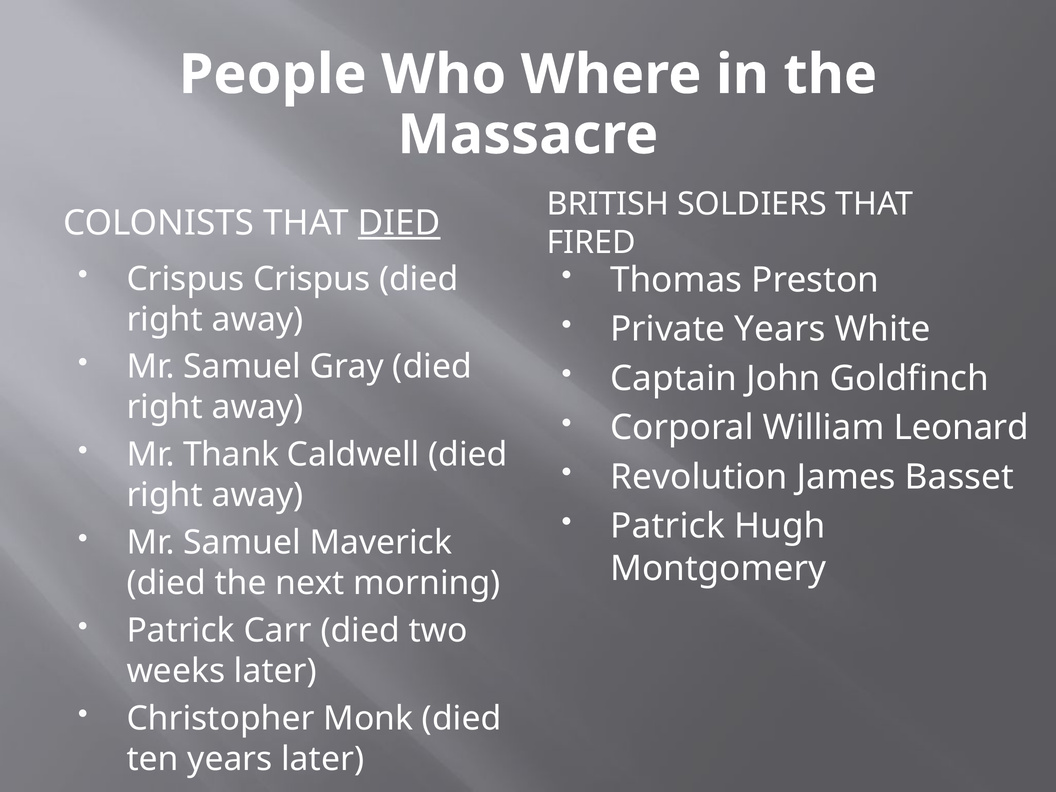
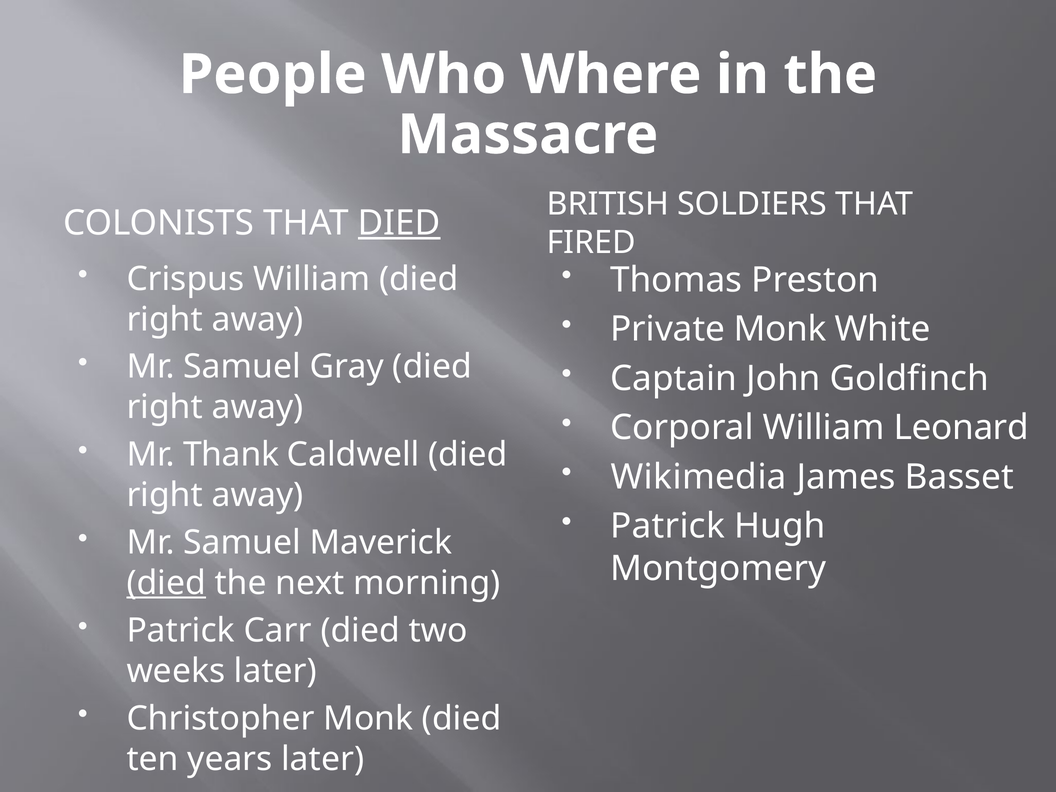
Crispus Crispus: Crispus -> William
Private Years: Years -> Monk
Revolution: Revolution -> Wikimedia
died at (166, 583) underline: none -> present
